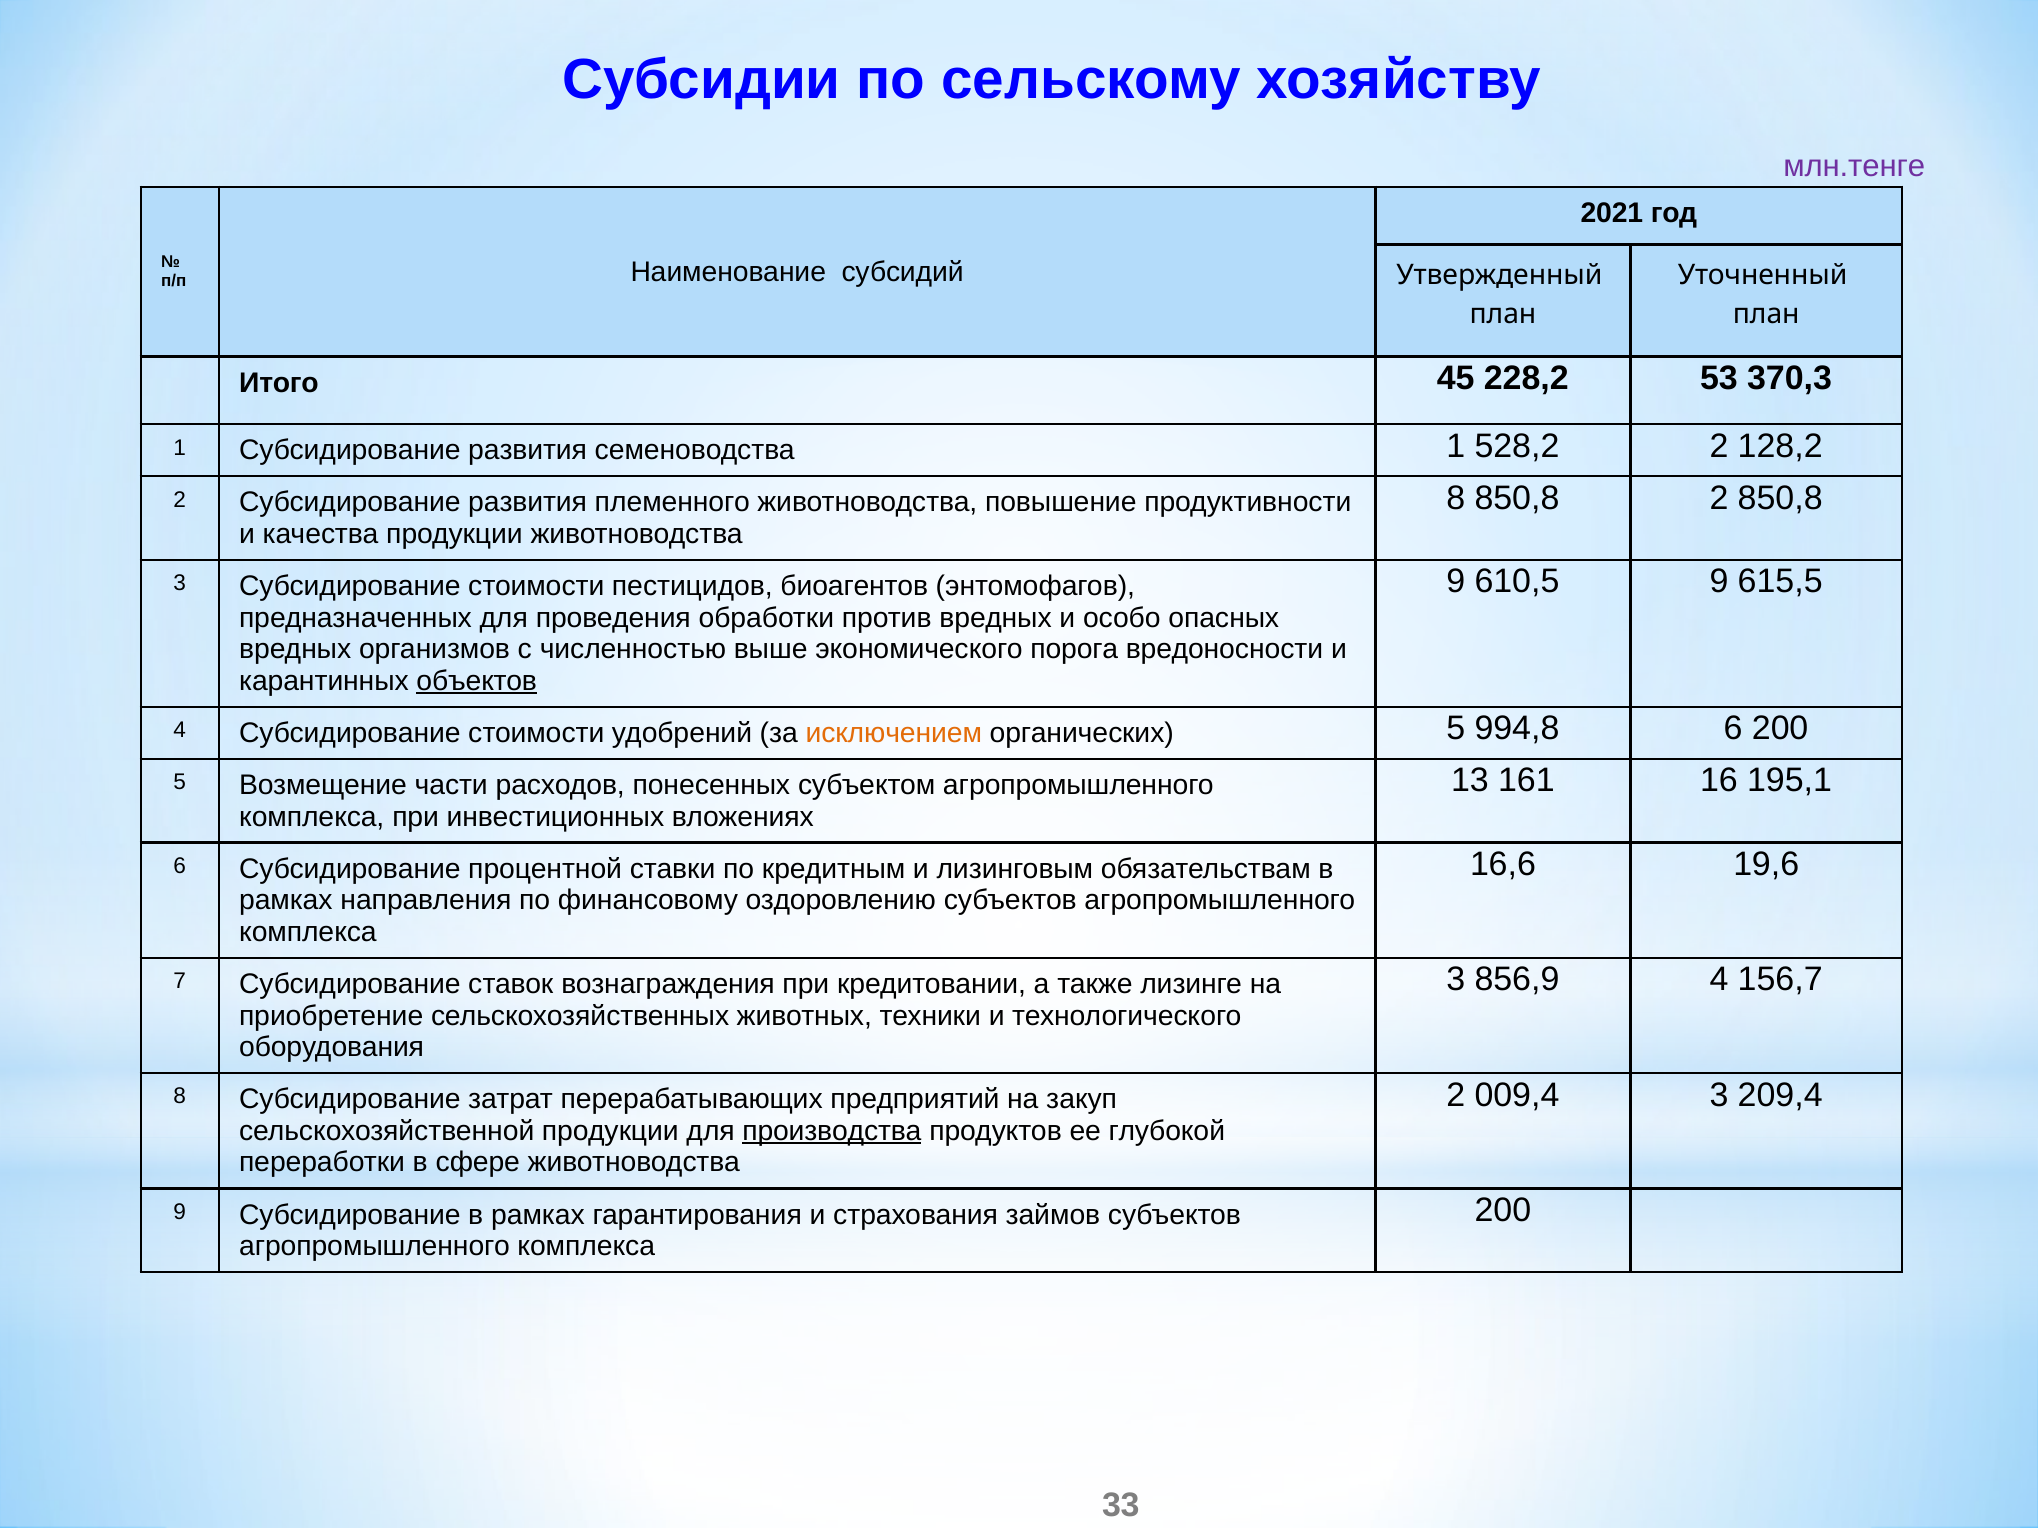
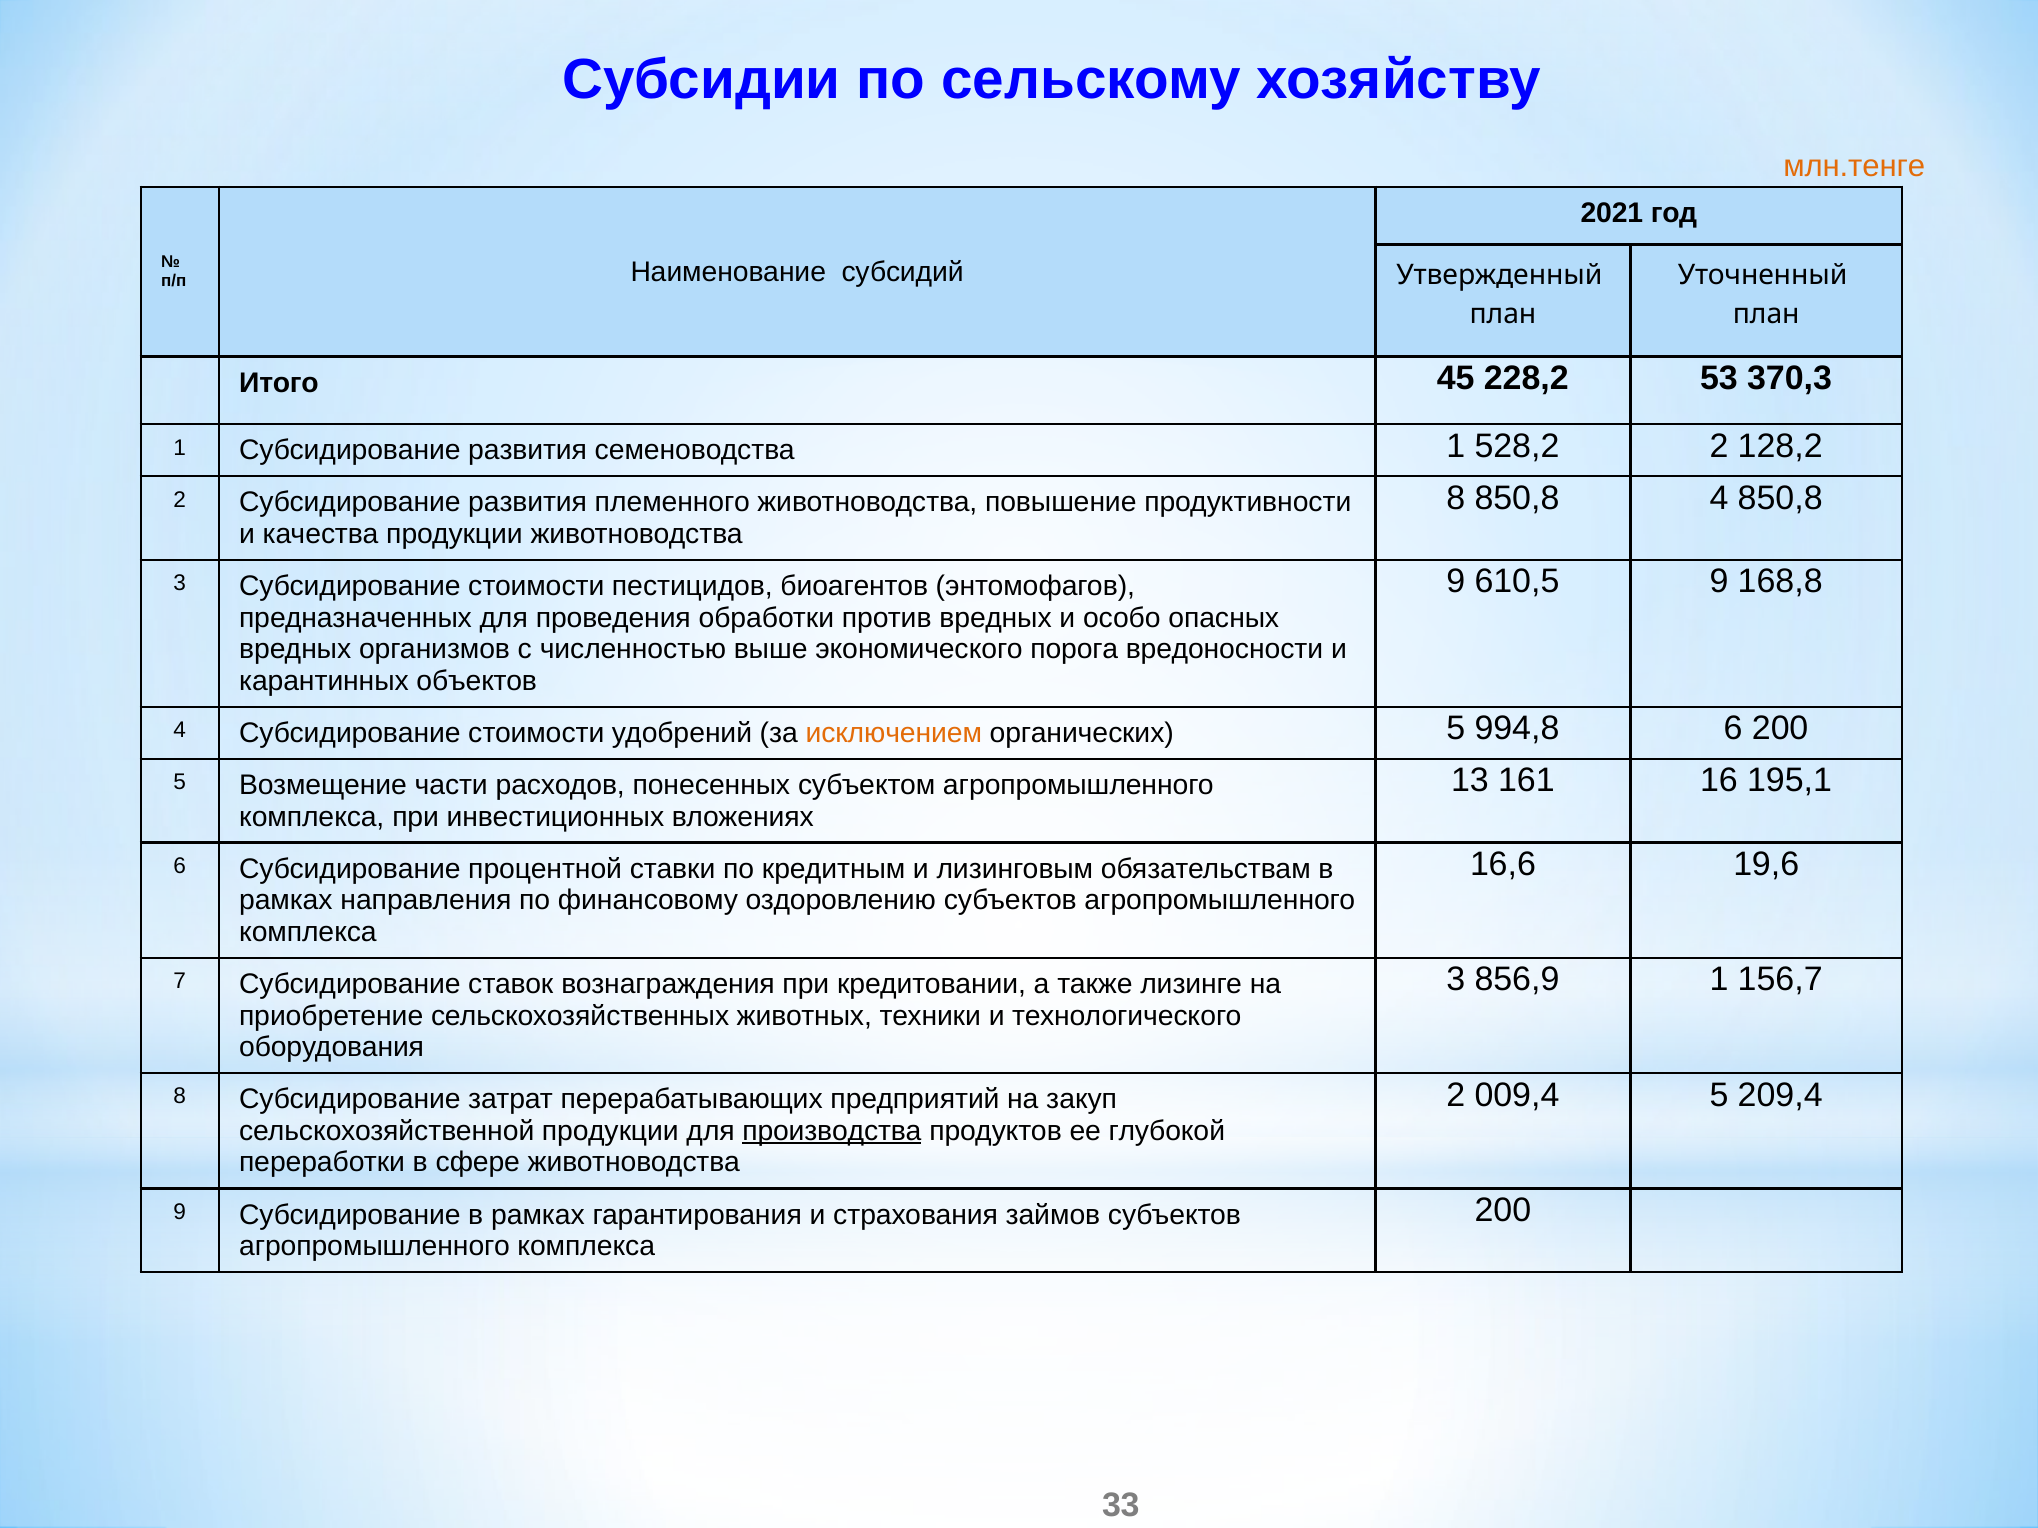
млн.тенге colour: purple -> orange
850,8 2: 2 -> 4
615,5: 615,5 -> 168,8
объектов underline: present -> none
856,9 4: 4 -> 1
009,4 3: 3 -> 5
